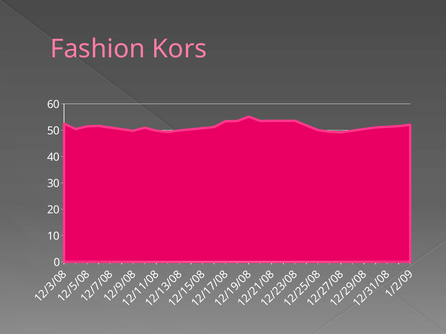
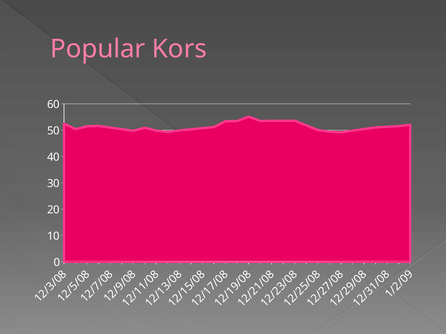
Fashion: Fashion -> Popular
